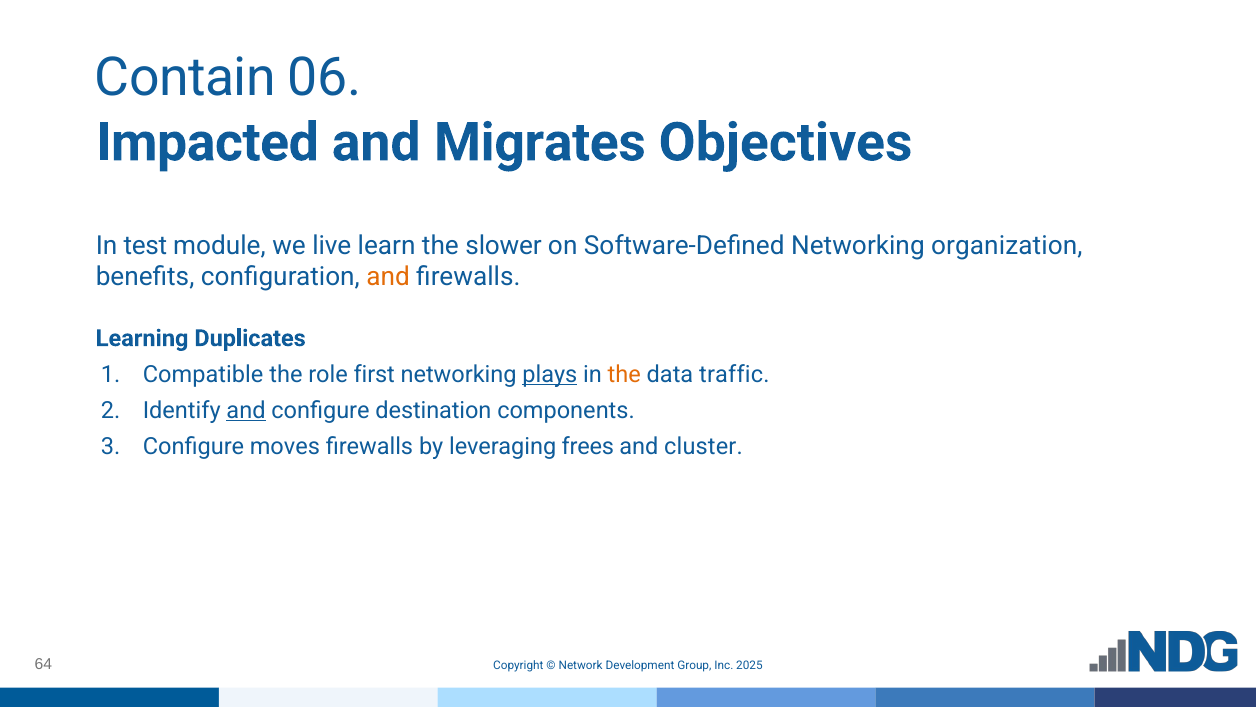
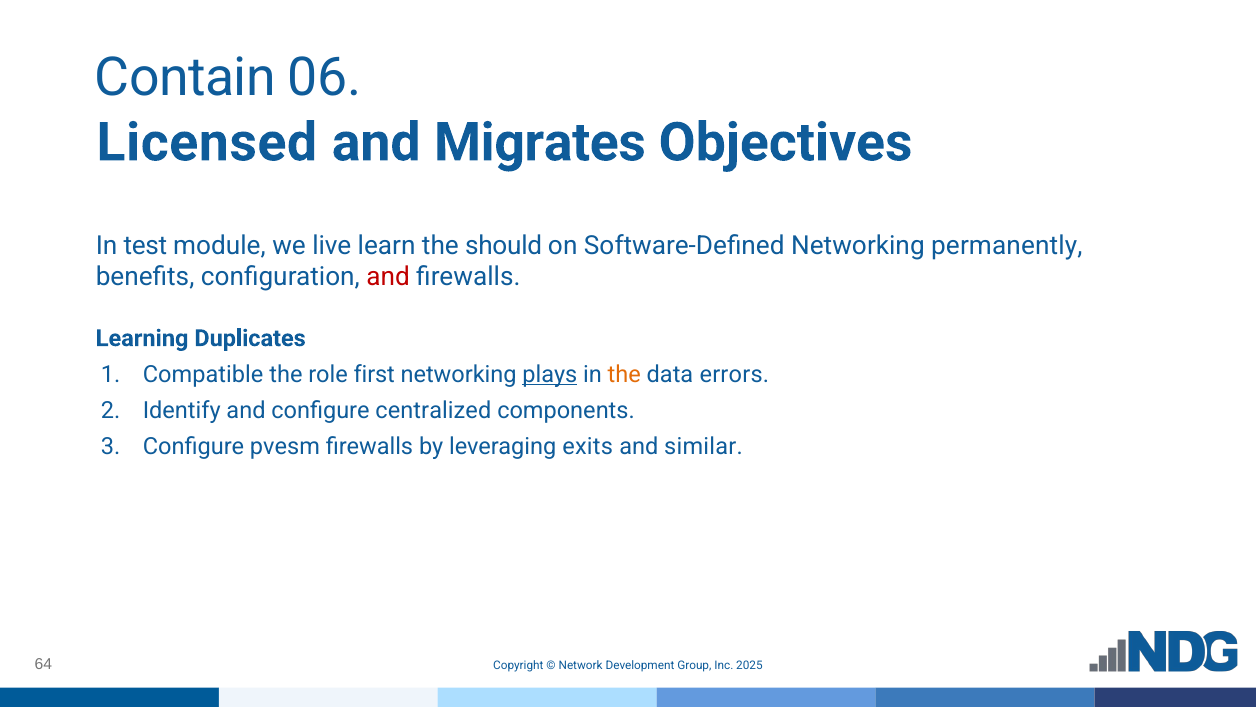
Impacted: Impacted -> Licensed
slower: slower -> should
organization: organization -> permanently
and at (388, 277) colour: orange -> red
traffic: traffic -> errors
and at (246, 410) underline: present -> none
destination: destination -> centralized
moves: moves -> pvesm
frees: frees -> exits
cluster: cluster -> similar
